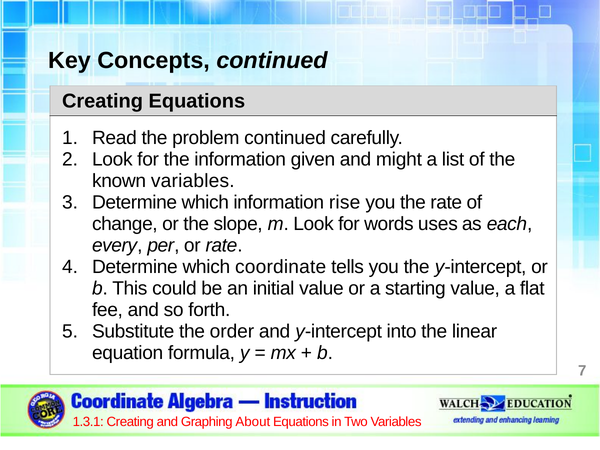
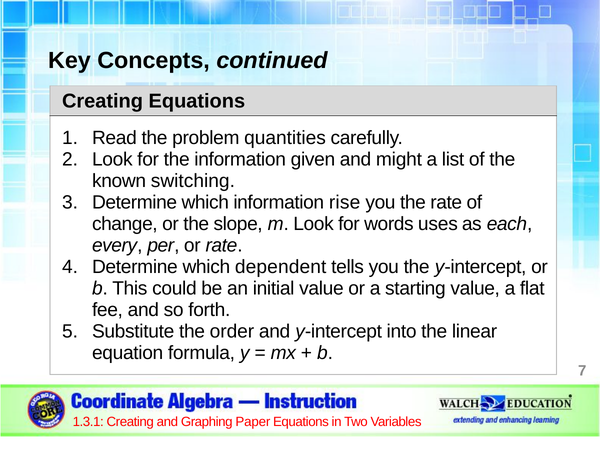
problem continued: continued -> quantities
known variables: variables -> switching
coordinate: coordinate -> dependent
About: About -> Paper
